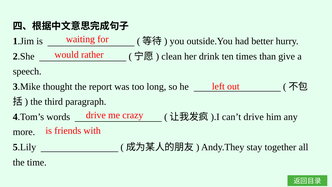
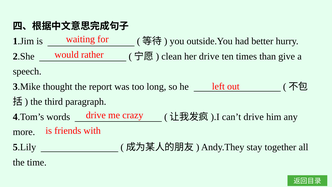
her drink: drink -> drive
